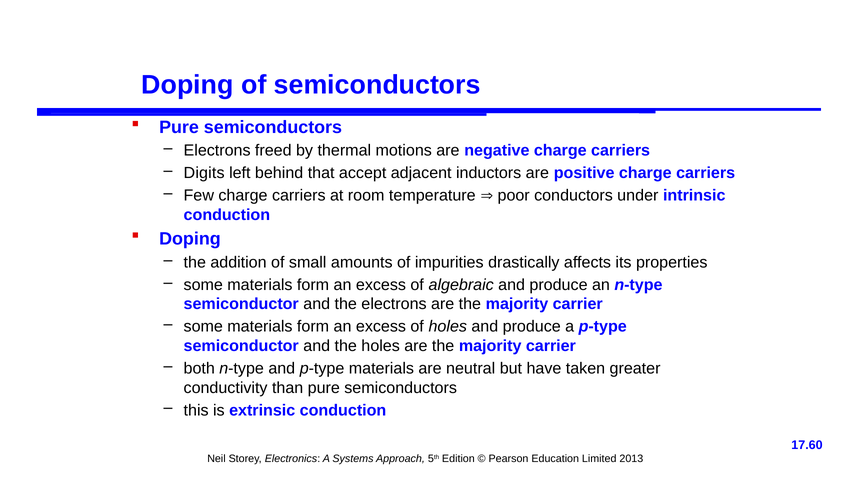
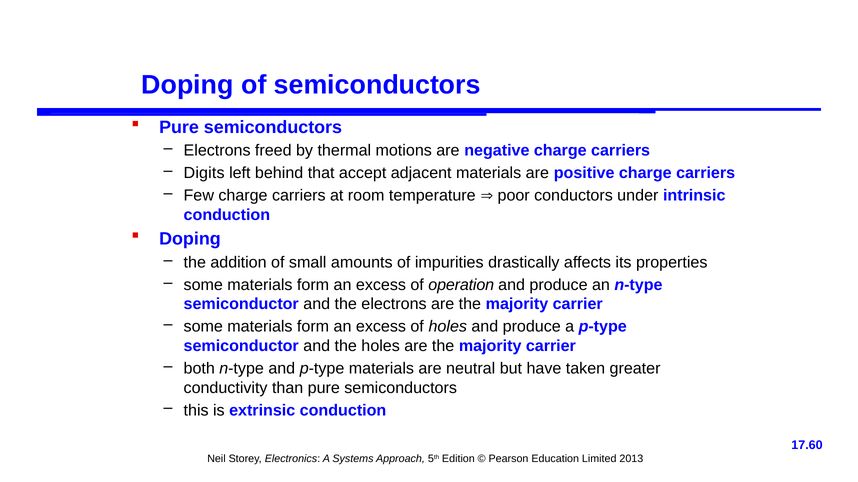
adjacent inductors: inductors -> materials
algebraic: algebraic -> operation
